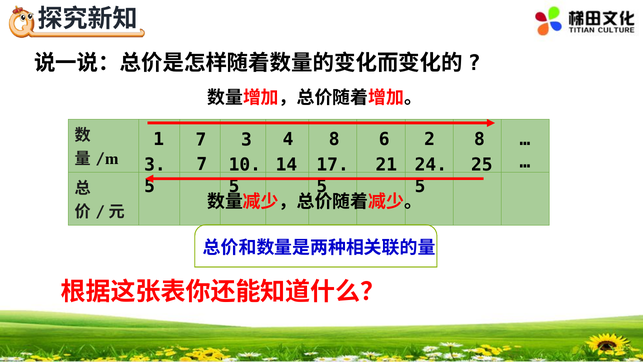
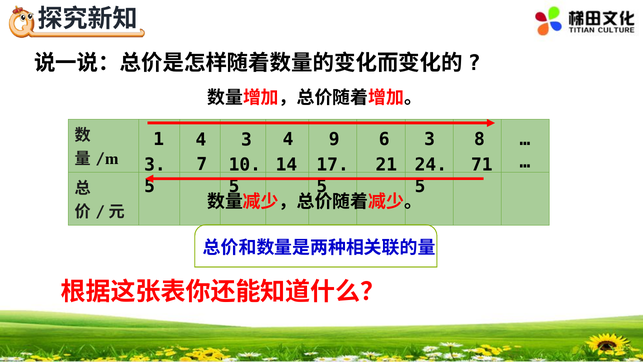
1 7: 7 -> 4
4 8: 8 -> 9
6 2: 2 -> 3
25: 25 -> 71
